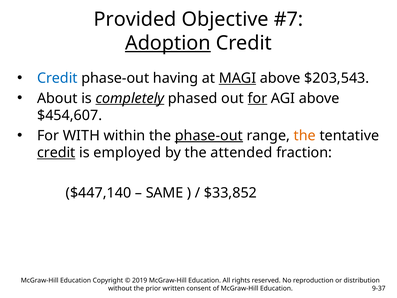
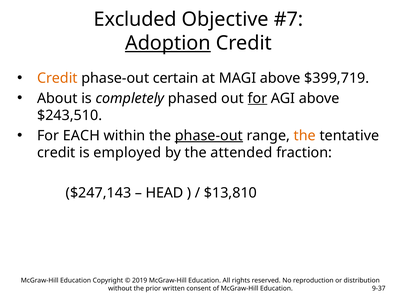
Provided: Provided -> Excluded
Credit at (57, 78) colour: blue -> orange
having: having -> certain
MAGI underline: present -> none
$203,543: $203,543 -> $399,719
completely underline: present -> none
$454,607: $454,607 -> $243,510
WITH: WITH -> EACH
credit at (56, 153) underline: present -> none
$447,140: $447,140 -> $247,143
SAME: SAME -> HEAD
$33,852: $33,852 -> $13,810
